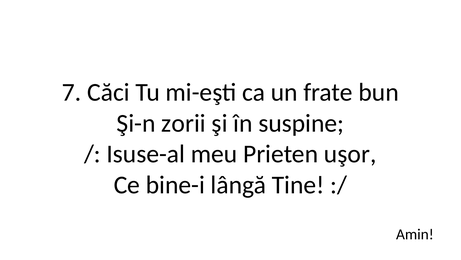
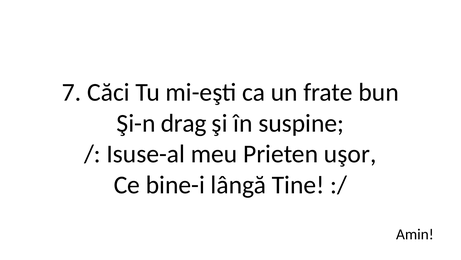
zorii: zorii -> drag
